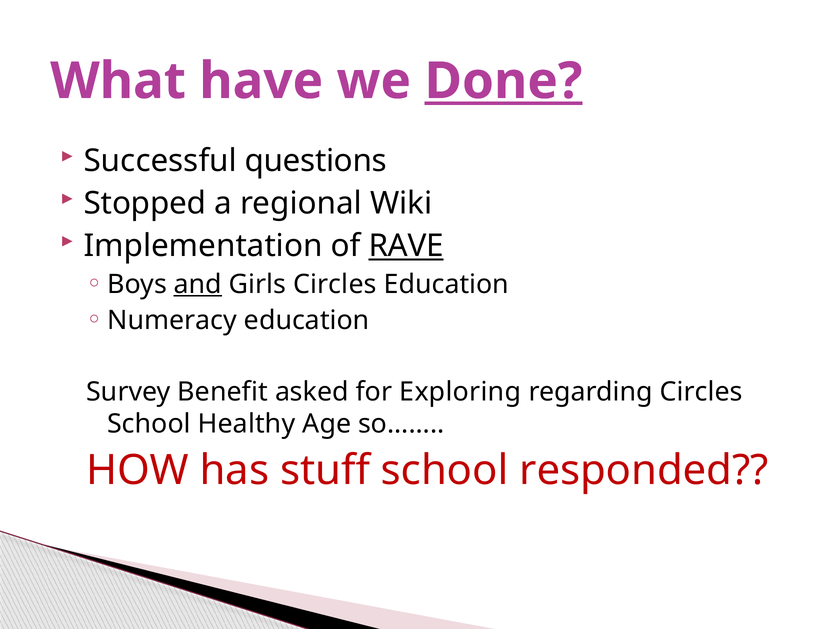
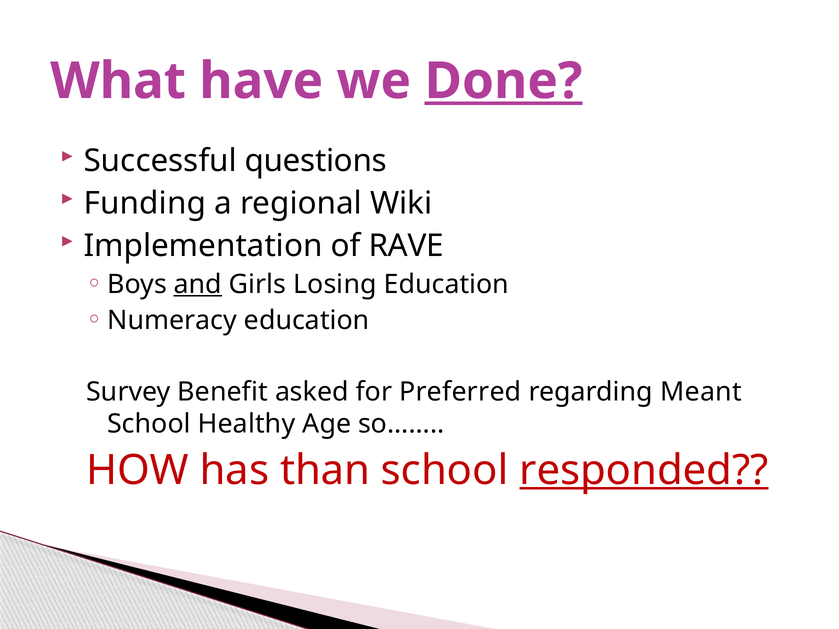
Stopped: Stopped -> Funding
RAVE underline: present -> none
Girls Circles: Circles -> Losing
Exploring: Exploring -> Preferred
regarding Circles: Circles -> Meant
stuff: stuff -> than
responded underline: none -> present
